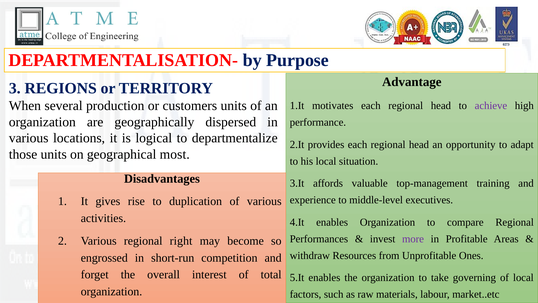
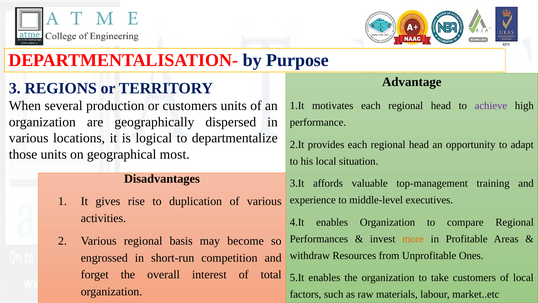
more colour: purple -> orange
right: right -> basis
take governing: governing -> customers
